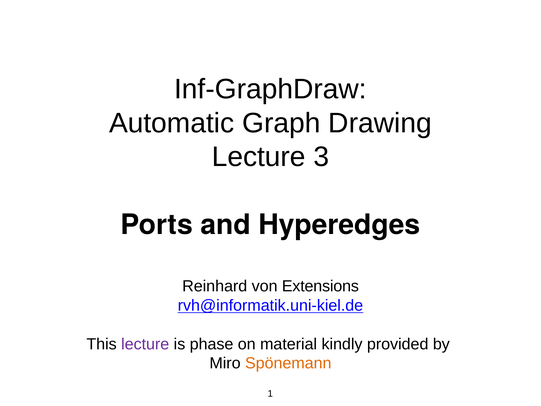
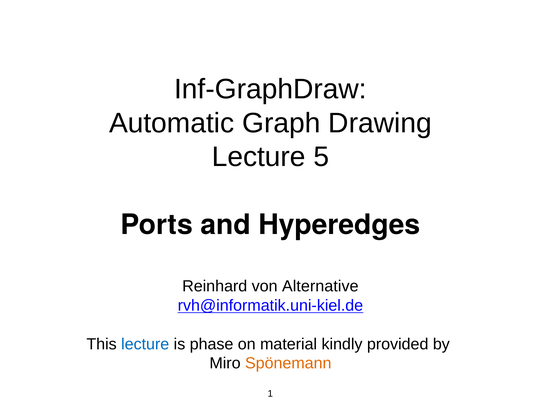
3: 3 -> 5
Extensions: Extensions -> Alternative
lecture at (145, 344) colour: purple -> blue
